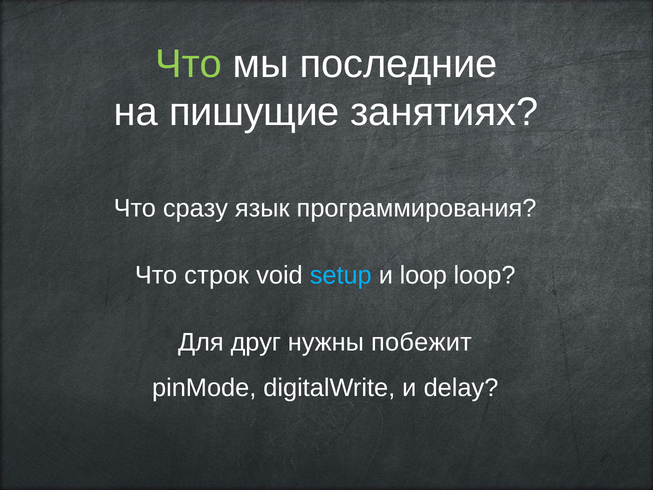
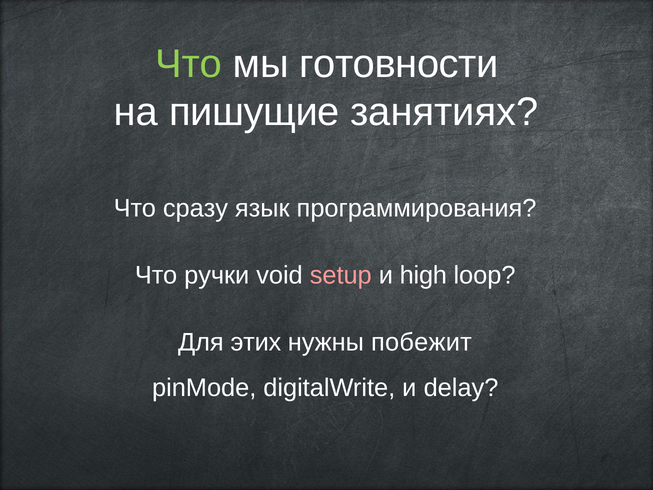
последние: последние -> готовности
строк: строк -> ручки
setup colour: light blue -> pink
и loop: loop -> high
друг: друг -> этих
